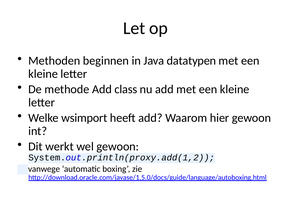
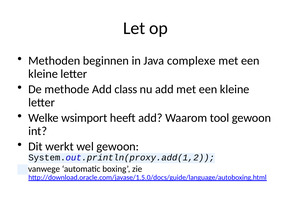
datatypen: datatypen -> complexe
hier: hier -> tool
